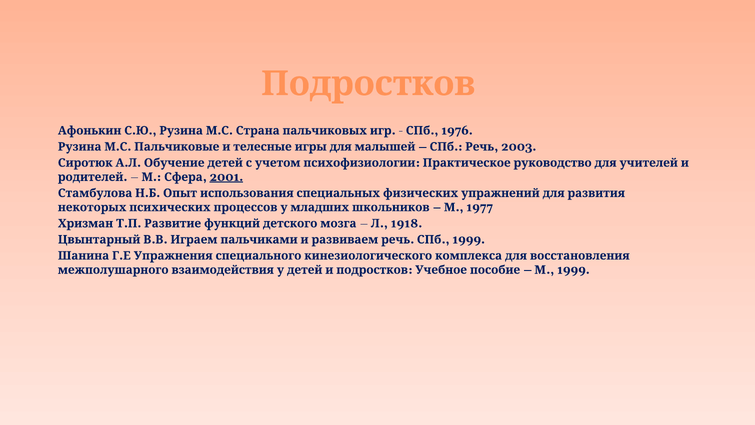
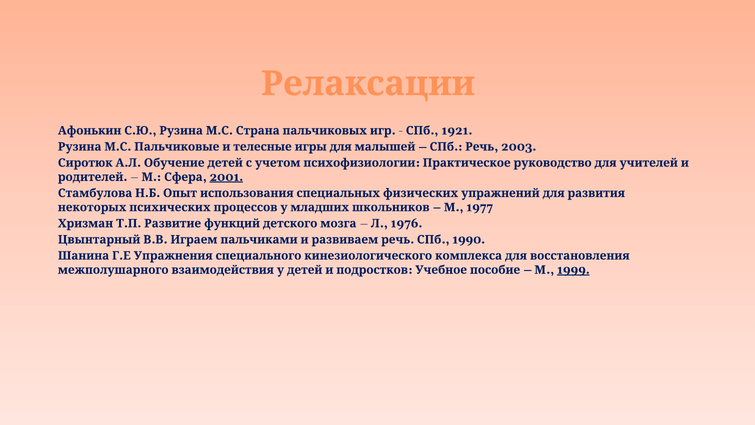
Подростков at (368, 84): Подростков -> Релаксации
1976: 1976 -> 1921
1918: 1918 -> 1976
1999 at (469, 239): 1999 -> 1990
1999 at (573, 270) underline: none -> present
